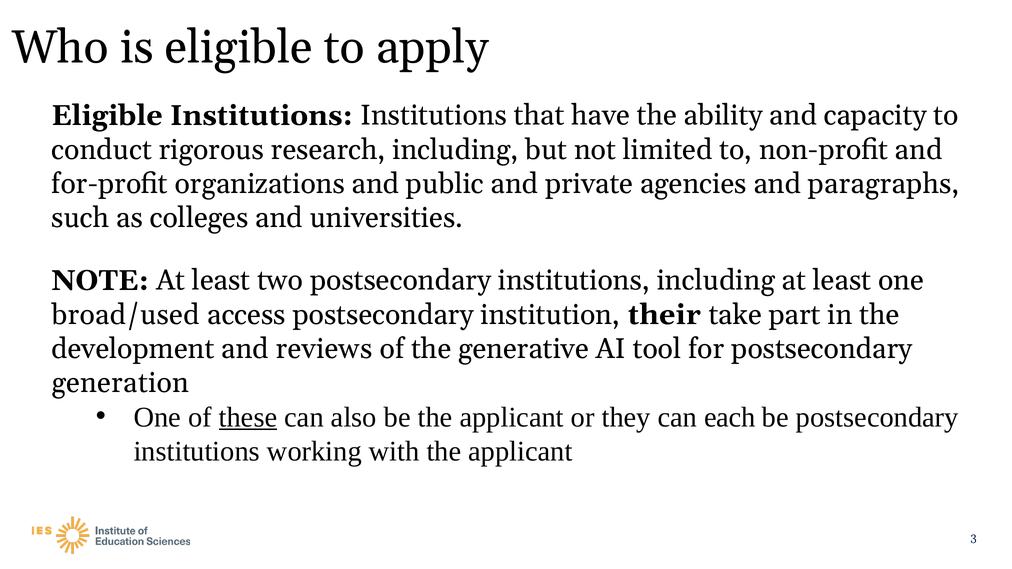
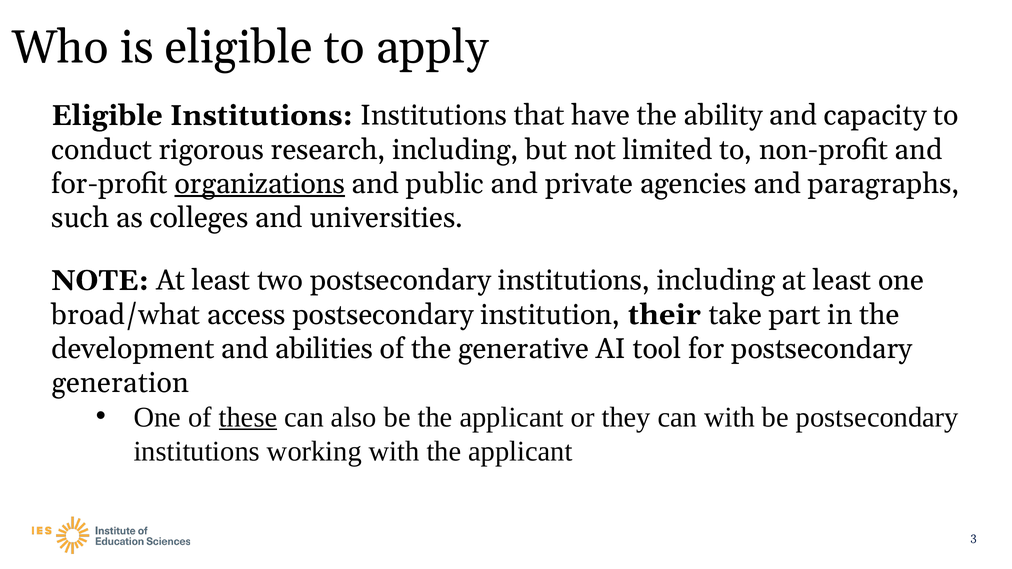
organizations underline: none -> present
broad/used: broad/used -> broad/what
reviews: reviews -> abilities
can each: each -> with
